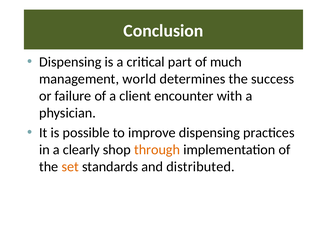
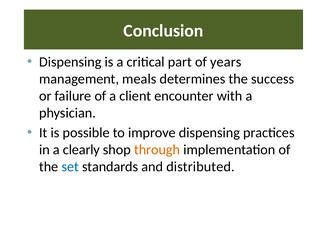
much: much -> years
world: world -> meals
set colour: orange -> blue
